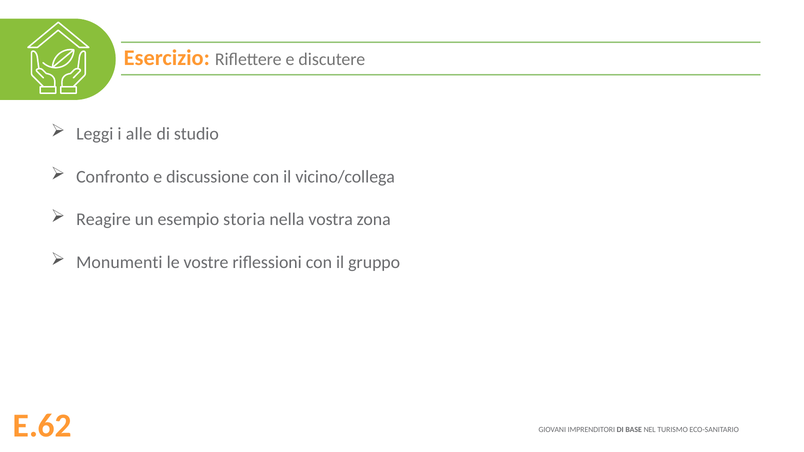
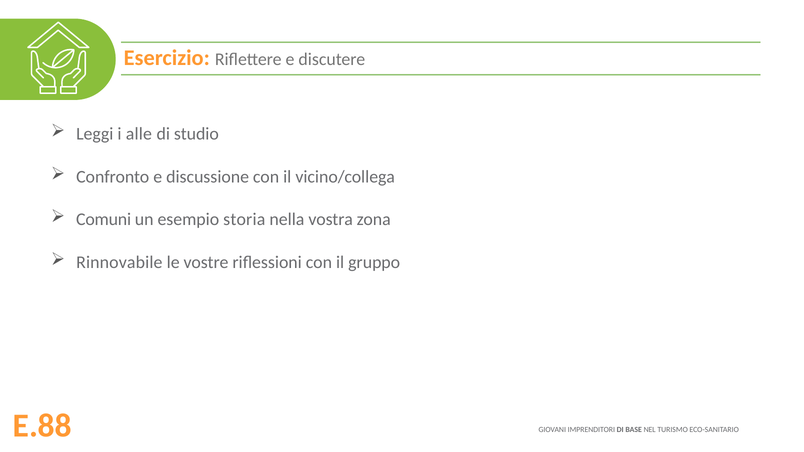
Reagire: Reagire -> Comuni
Monumenti: Monumenti -> Rinnovabile
E.62: E.62 -> E.88
